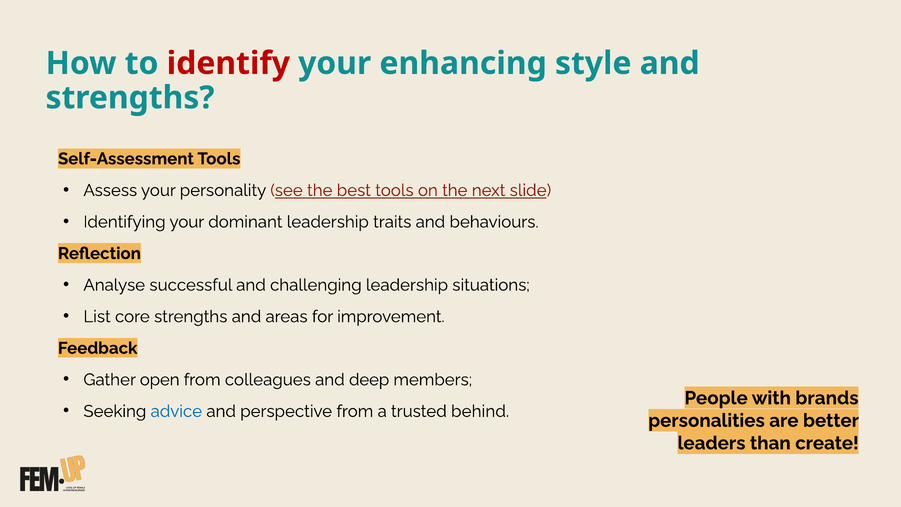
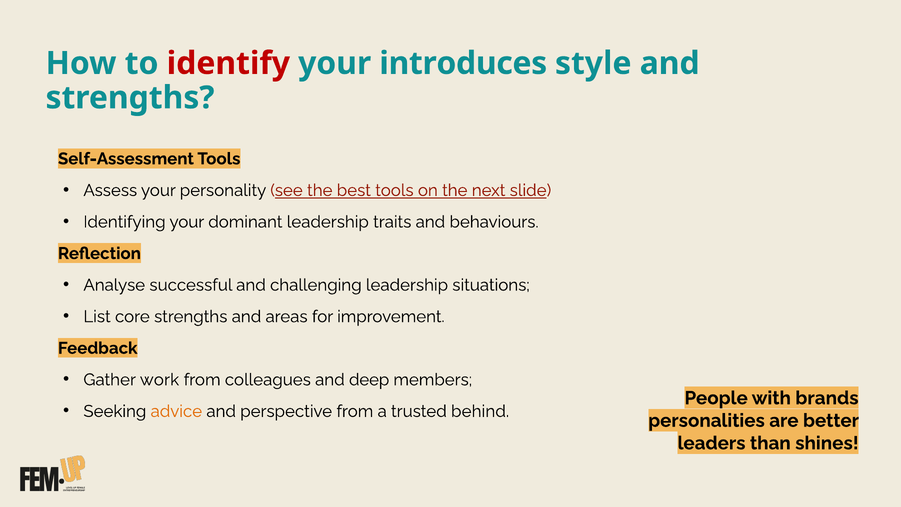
enhancing: enhancing -> introduces
open: open -> work
advice colour: blue -> orange
create: create -> shines
